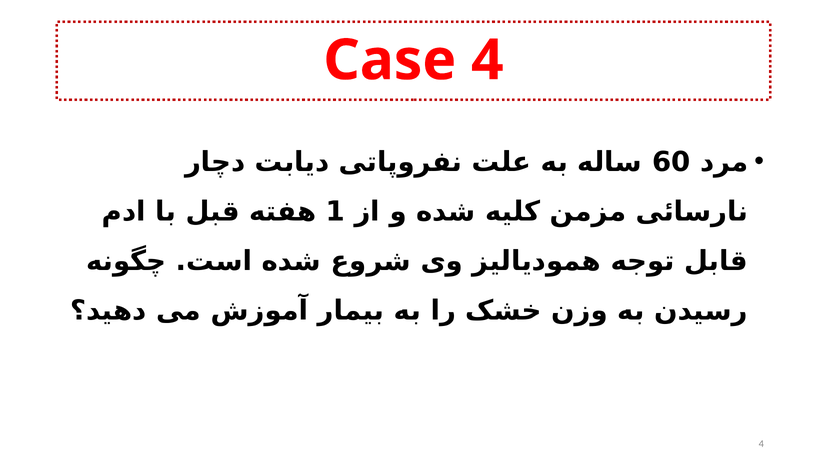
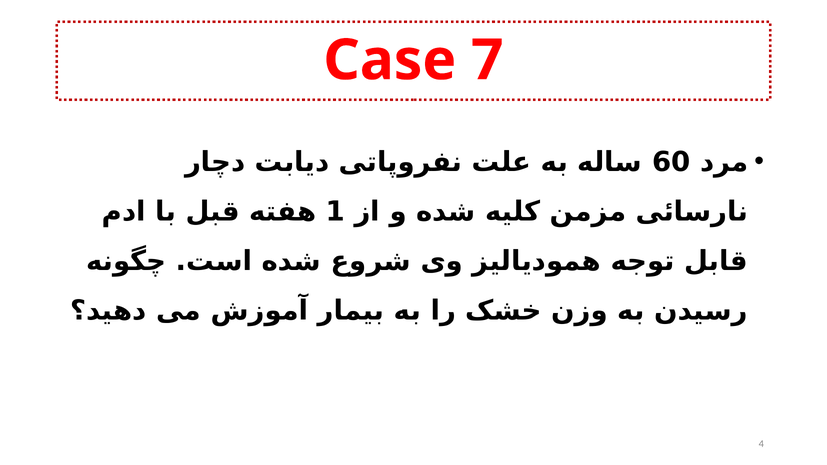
Case 4: 4 -> 7
